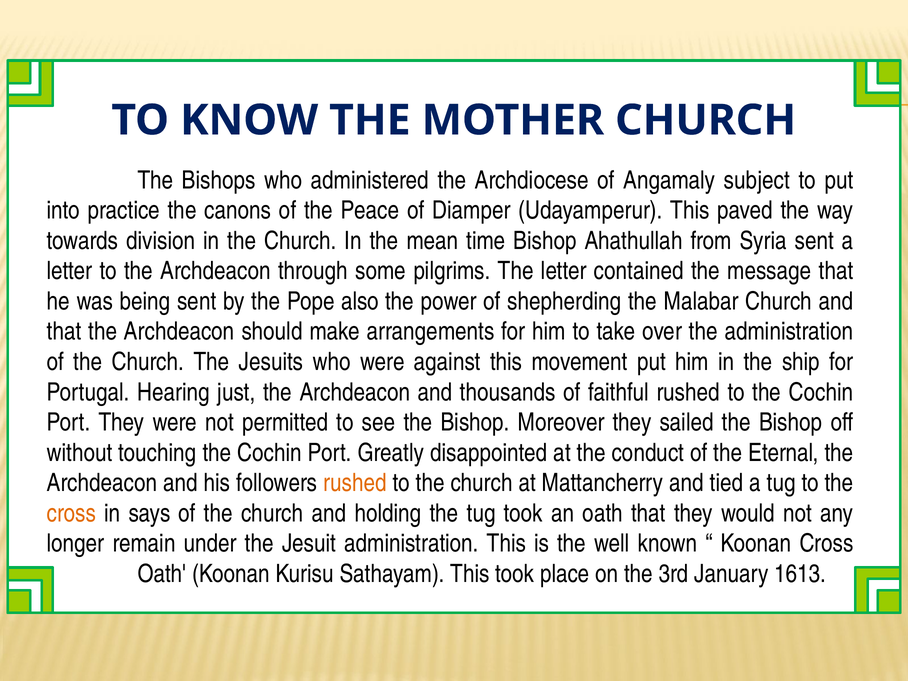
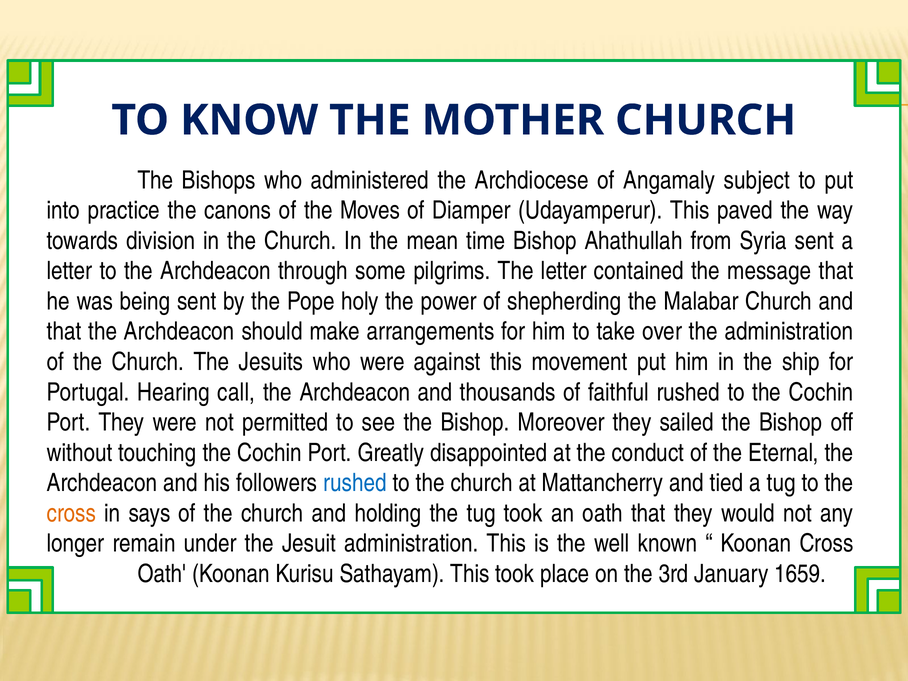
Peace: Peace -> Moves
also: also -> holy
just: just -> call
rushed at (355, 483) colour: orange -> blue
1613: 1613 -> 1659
